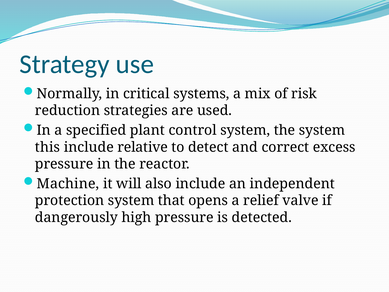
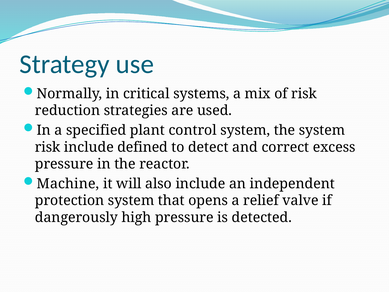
this at (48, 147): this -> risk
relative: relative -> defined
